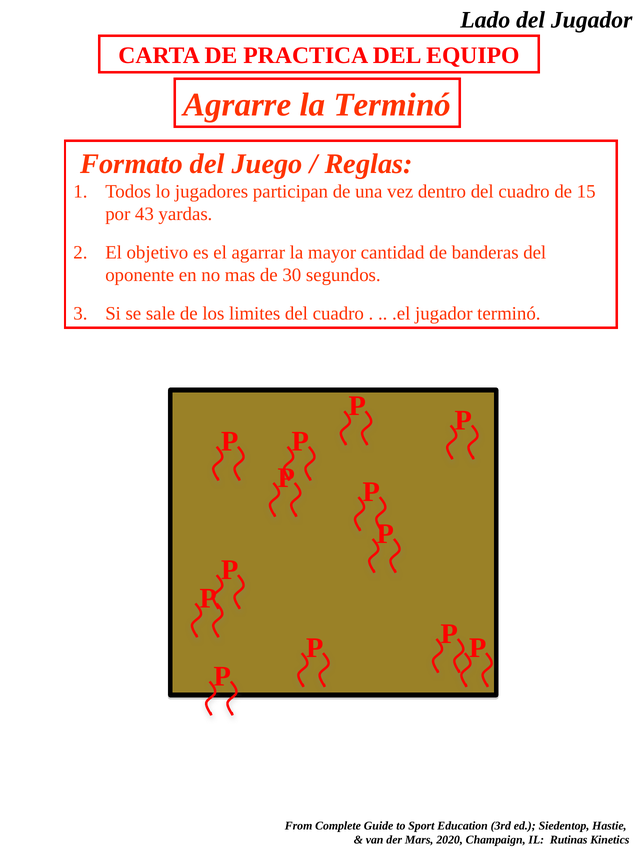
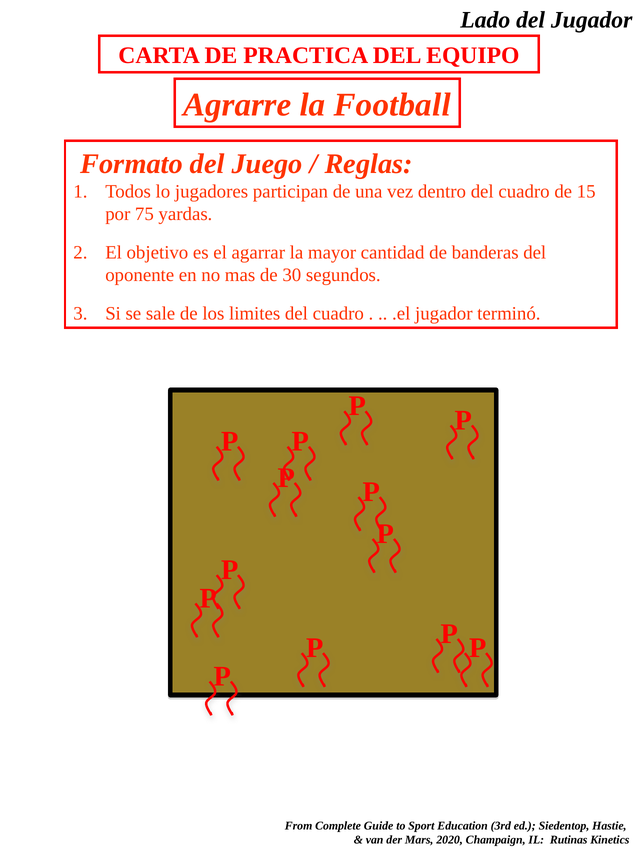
la Terminó: Terminó -> Football
43: 43 -> 75
